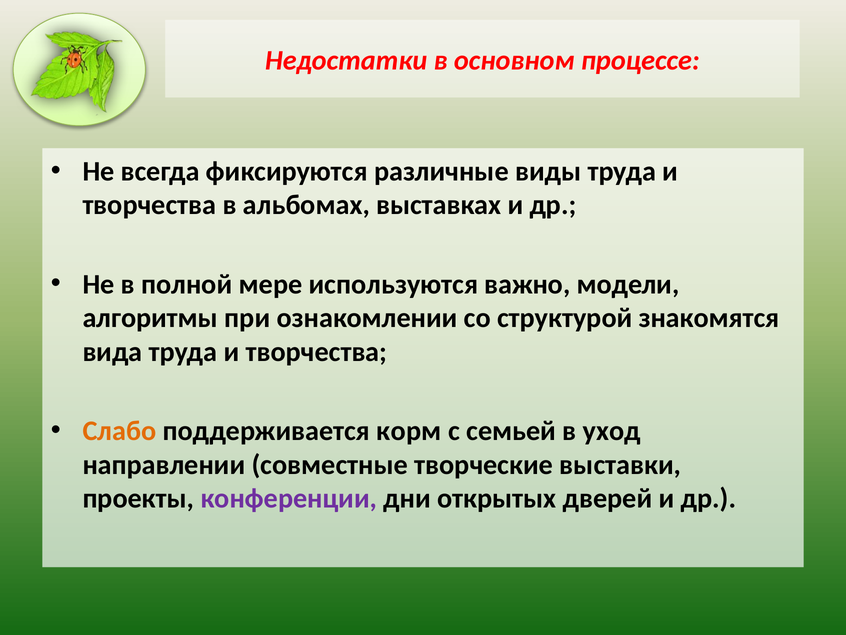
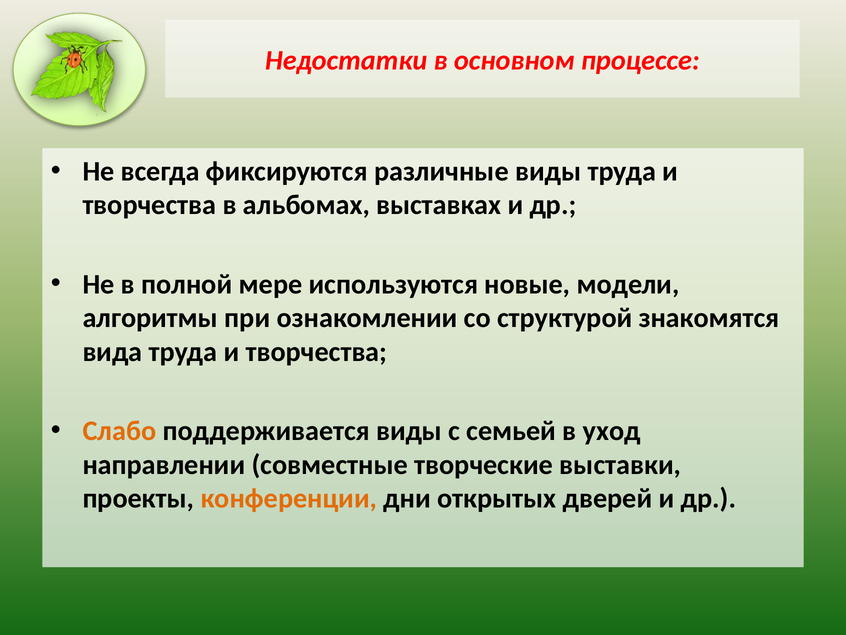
важно: важно -> новые
поддерживается корм: корм -> виды
конференции colour: purple -> orange
